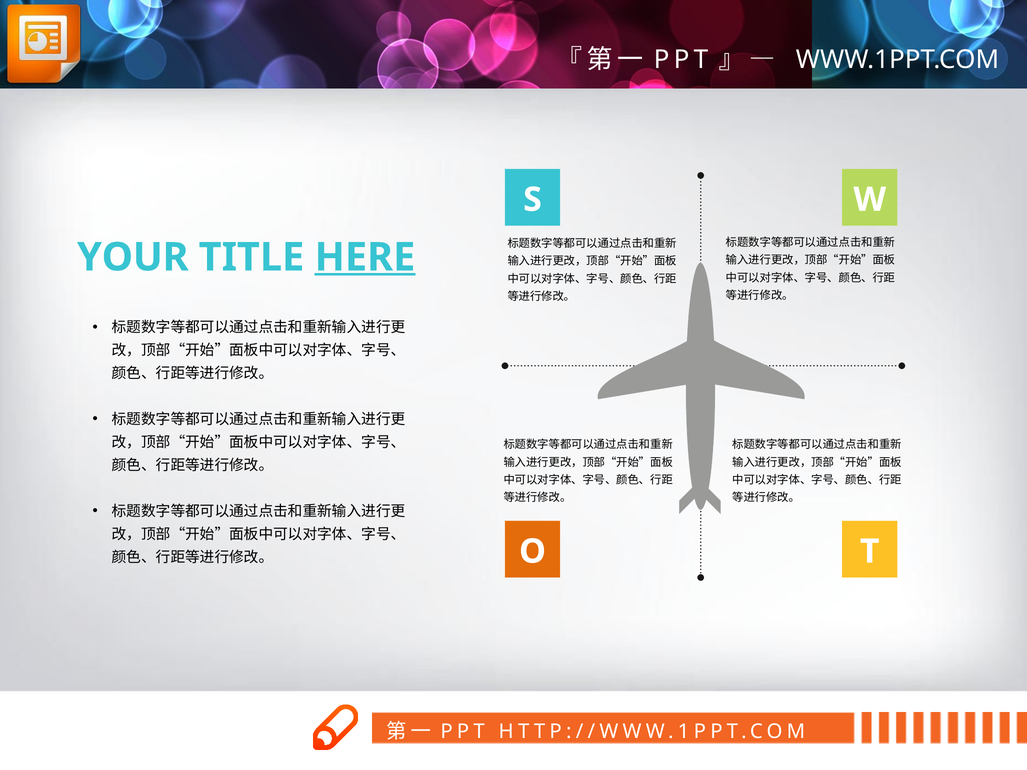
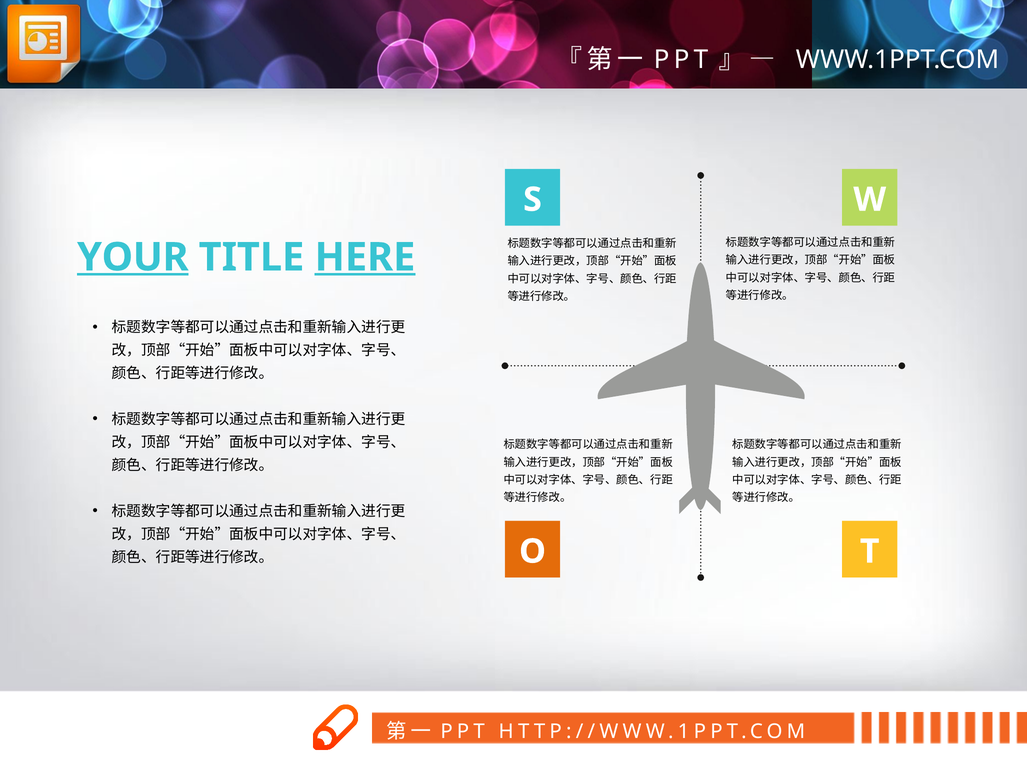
YOUR underline: none -> present
